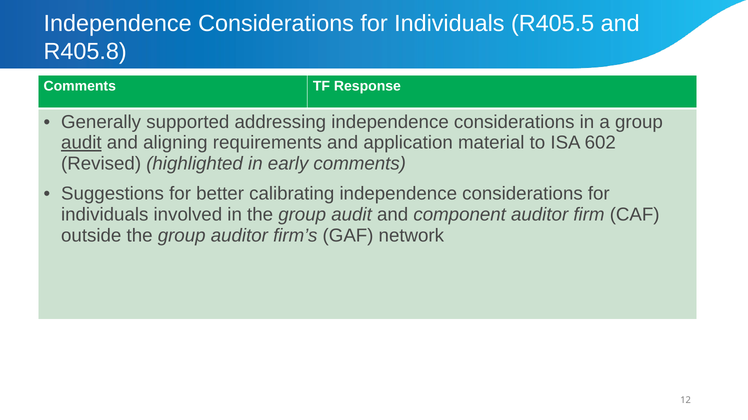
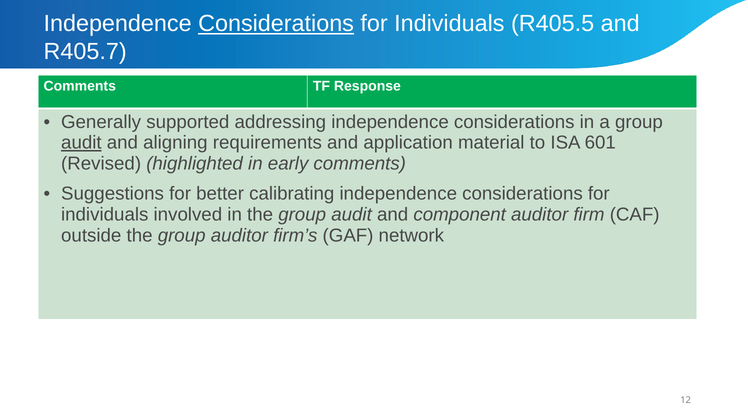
Considerations at (276, 24) underline: none -> present
R405.8: R405.8 -> R405.7
602: 602 -> 601
